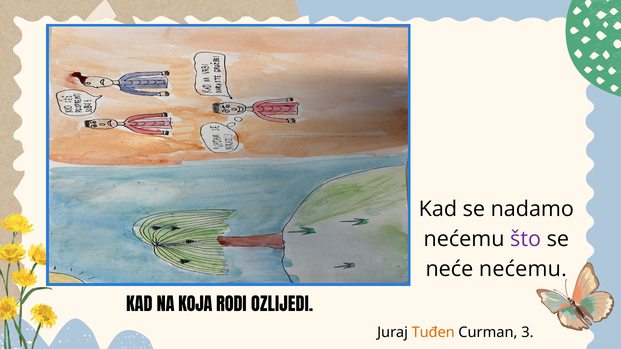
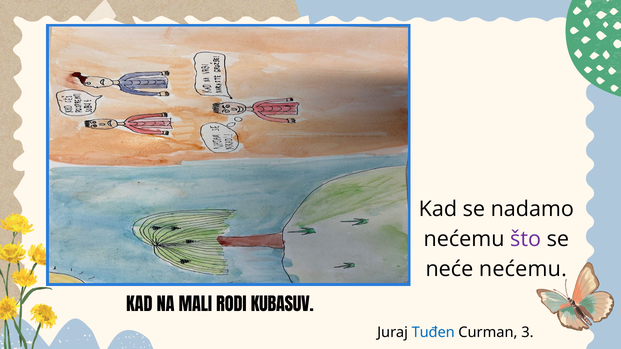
KOJA: KOJA -> MALI
OZLIJEDI: OZLIJEDI -> KUBASUV
Tuđen colour: orange -> blue
